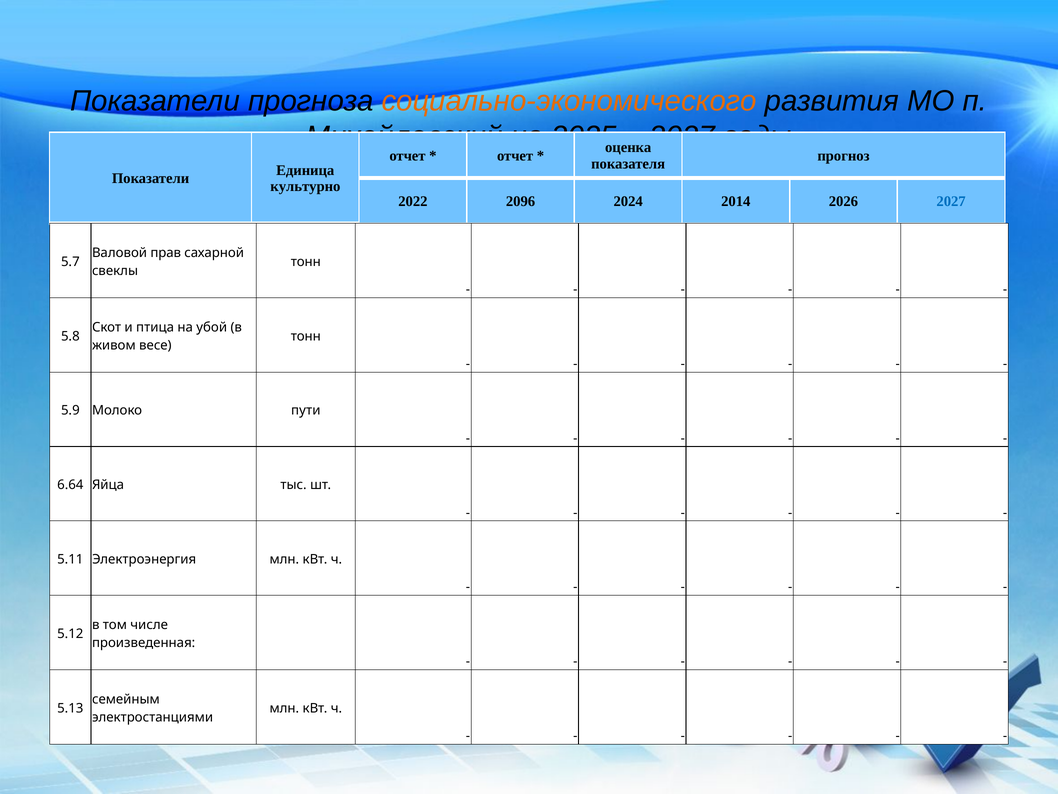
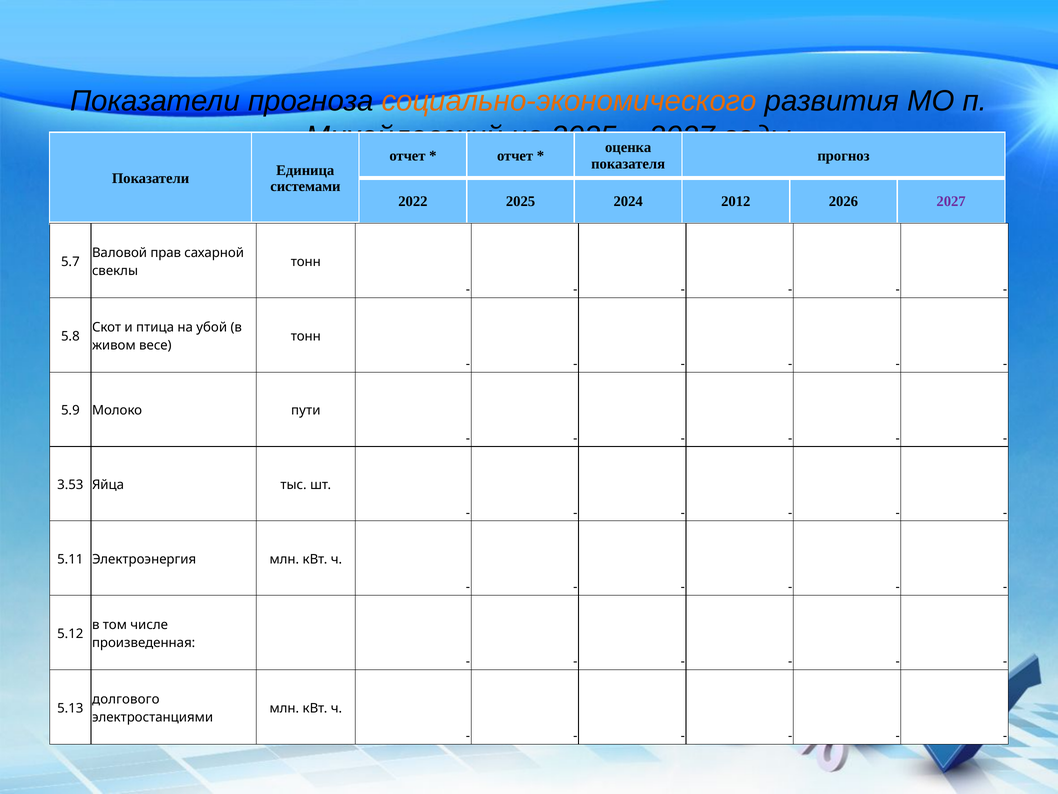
культурно: культурно -> системами
2022 2096: 2096 -> 2025
2014: 2014 -> 2012
2027 at (951, 201) colour: blue -> purple
6.64: 6.64 -> 3.53
семейным: семейным -> долгового
